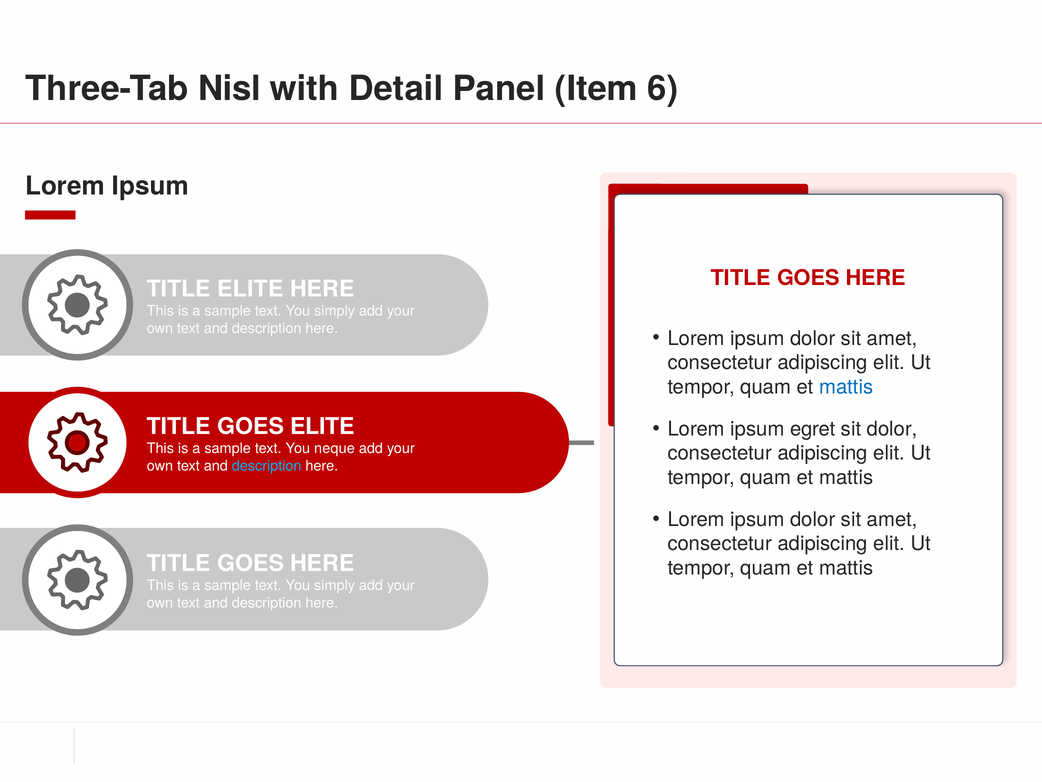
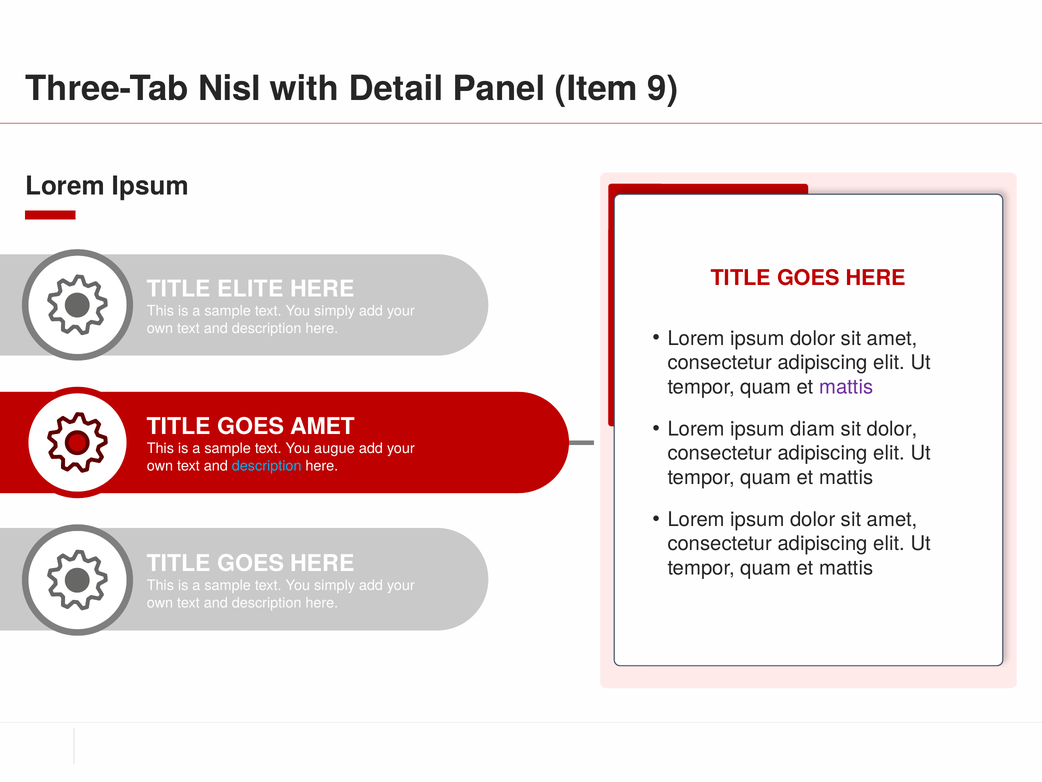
6: 6 -> 9
mattis at (846, 387) colour: blue -> purple
GOES ELITE: ELITE -> AMET
egret: egret -> diam
neque: neque -> augue
